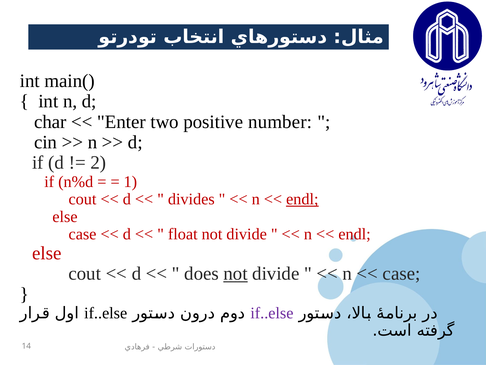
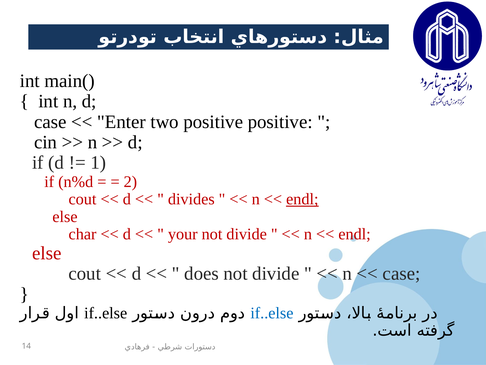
char at (50, 122): char -> case
positive number: number -> positive
2: 2 -> 1
1: 1 -> 2
case at (82, 234): case -> char
float: float -> your
not at (236, 273) underline: present -> none
if..else at (272, 313) colour: purple -> blue
